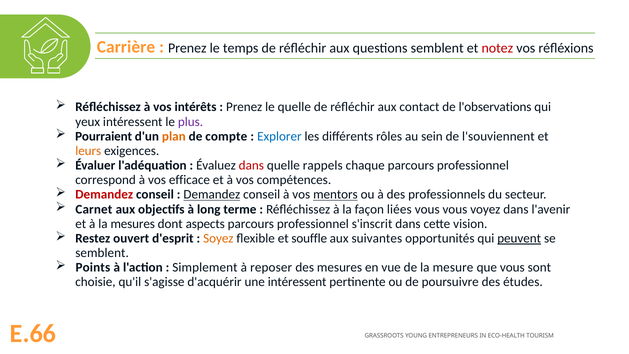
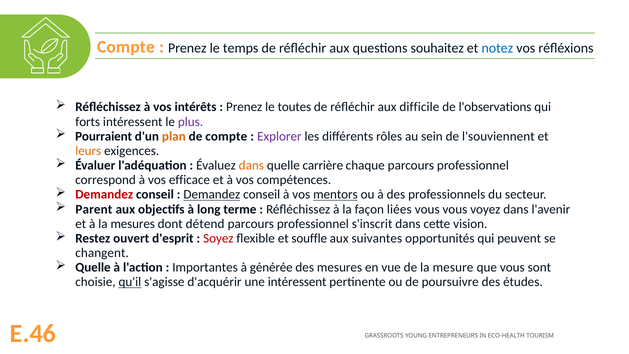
Carrière at (126, 47): Carrière -> Compte
questions semblent: semblent -> souhaitez
notez colour: red -> blue
le quelle: quelle -> toutes
contact: contact -> difficile
yeux: yeux -> forts
Explorer colour: blue -> purple
dans at (251, 165) colour: red -> orange
rappels: rappels -> carrière
Carnet: Carnet -> Parent
aspects: aspects -> détend
Soyez colour: orange -> red
peuvent underline: present -> none
semblent at (102, 253): semblent -> changent
Points at (93, 267): Points -> Quelle
Simplement: Simplement -> Importantes
reposer: reposer -> générée
qu'il underline: none -> present
E.66: E.66 -> E.46
